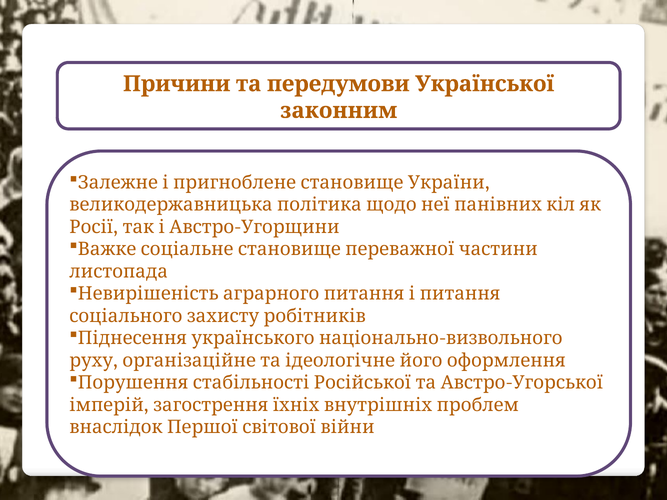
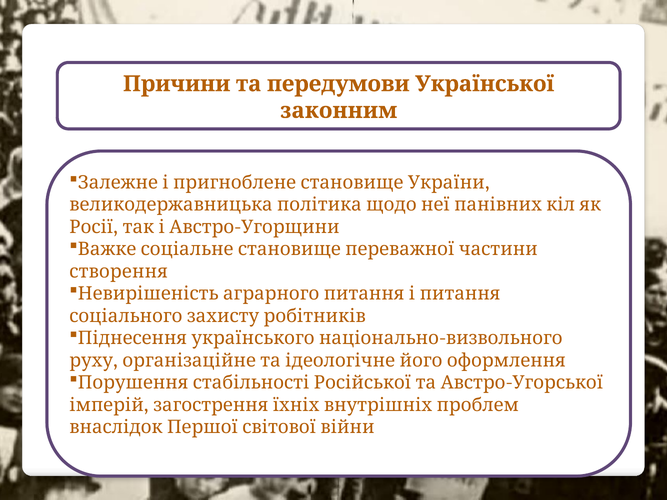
листопада: листопада -> створення
